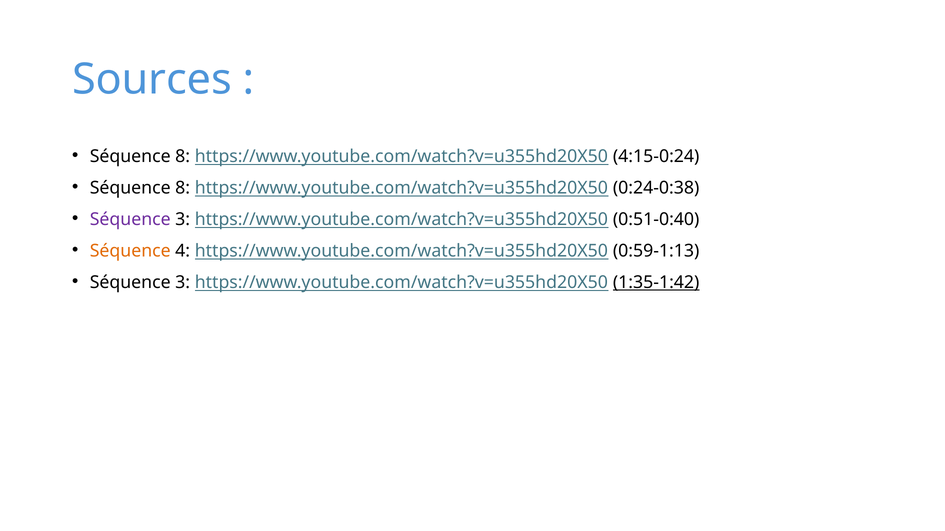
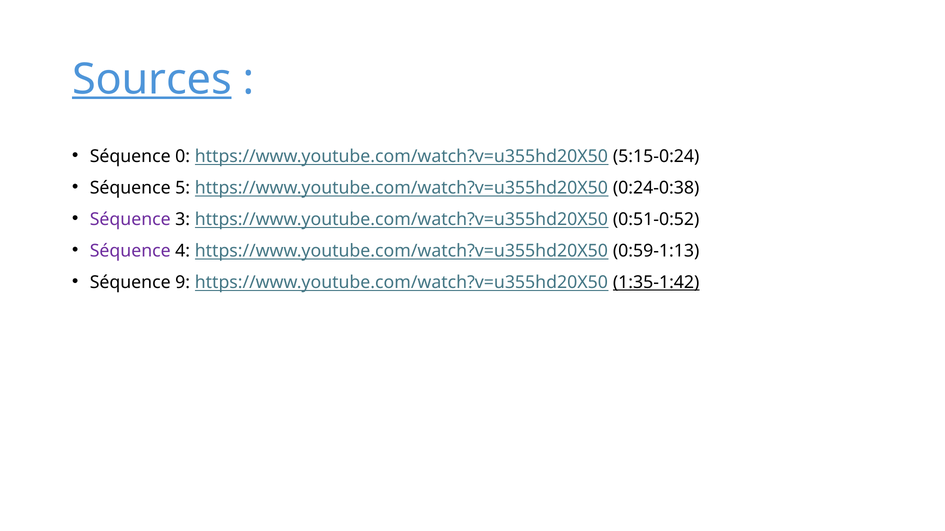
Sources underline: none -> present
8 at (183, 157): 8 -> 0
4:15-0:24: 4:15-0:24 -> 5:15-0:24
8 at (183, 188): 8 -> 5
0:51-0:40: 0:51-0:40 -> 0:51-0:52
Séquence at (130, 251) colour: orange -> purple
3 at (183, 283): 3 -> 9
